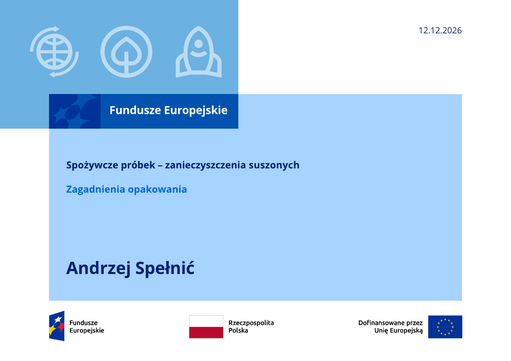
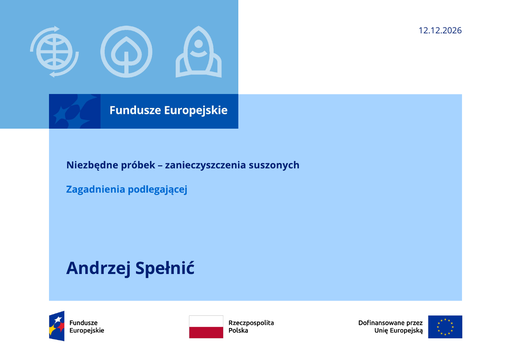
Spożywcze: Spożywcze -> Niezbędne
opakowania: opakowania -> podlegającej
